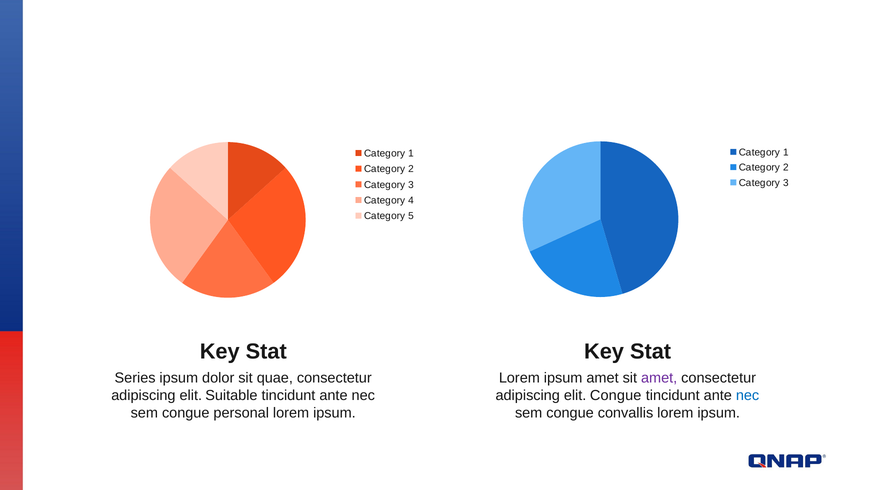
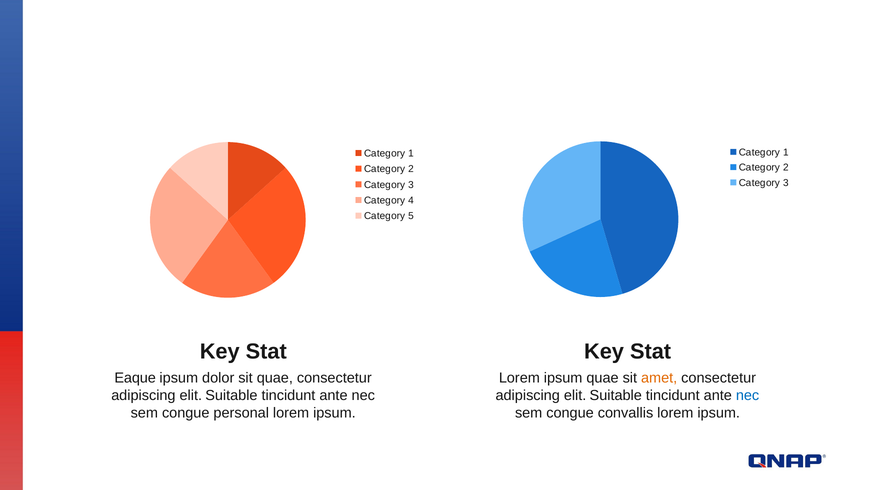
Series: Series -> Eaque
ipsum amet: amet -> quae
amet at (659, 378) colour: purple -> orange
Congue at (616, 396): Congue -> Suitable
